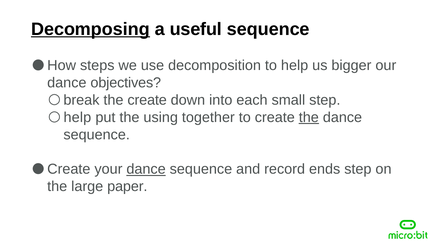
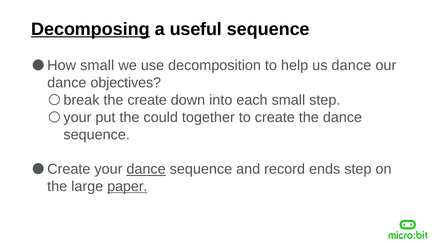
How steps: steps -> small
us bigger: bigger -> dance
help at (77, 117): help -> your
using: using -> could
the at (309, 117) underline: present -> none
paper underline: none -> present
